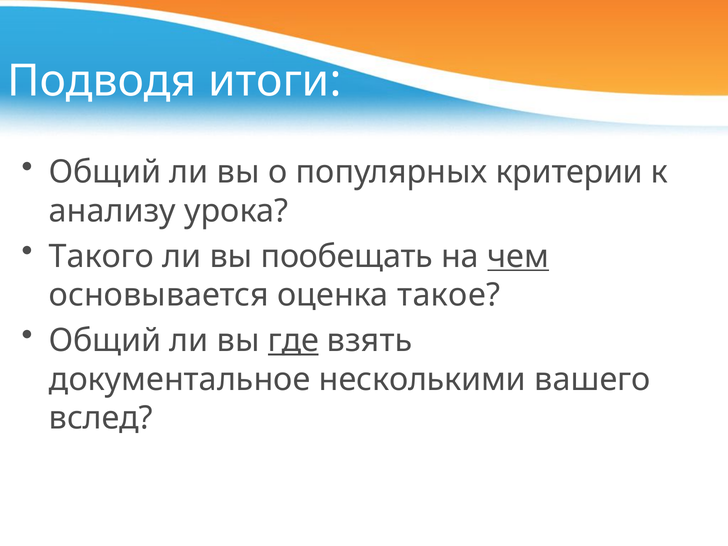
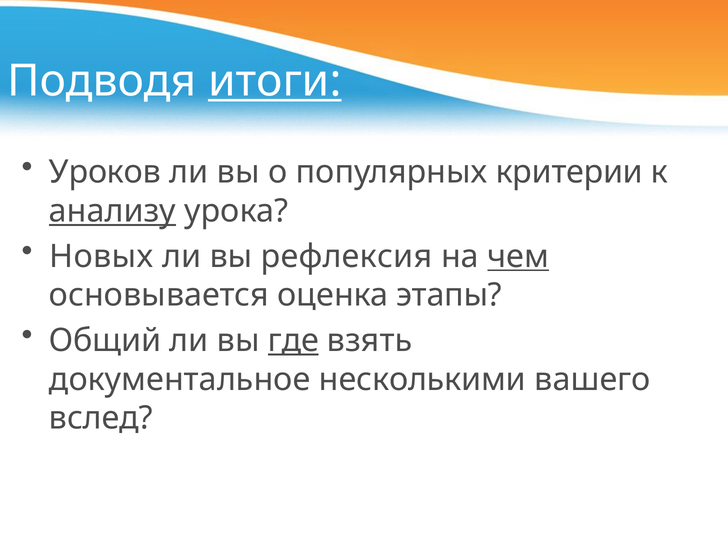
итоги underline: none -> present
Общий at (105, 172): Общий -> Уроков
анализу underline: none -> present
Такого: Такого -> Новых
пообещать: пообещать -> рефлексия
такое: такое -> этапы
